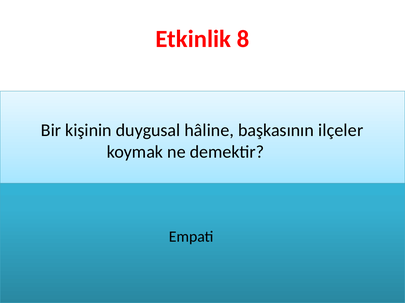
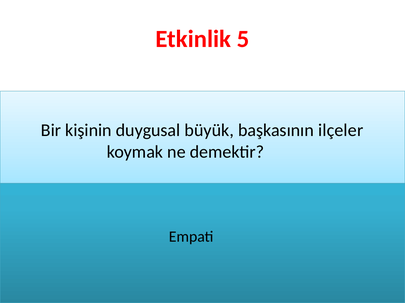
8: 8 -> 5
hâline: hâline -> büyük
